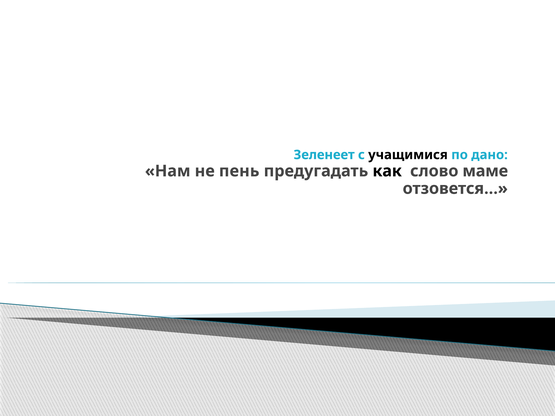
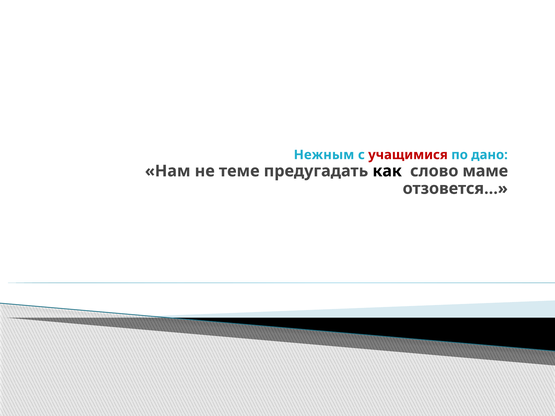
Зеленеет: Зеленеет -> Нежным
учащимися colour: black -> red
пень: пень -> теме
